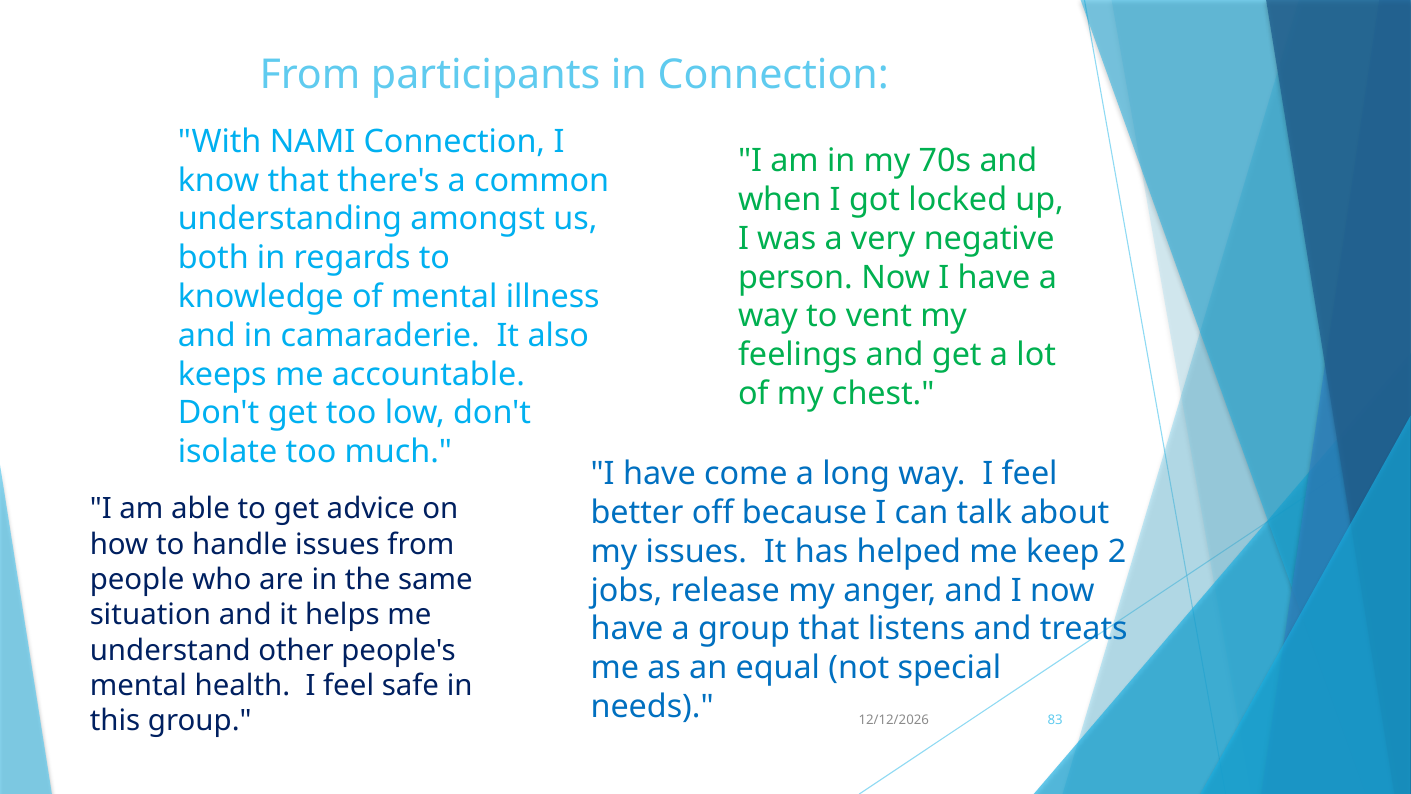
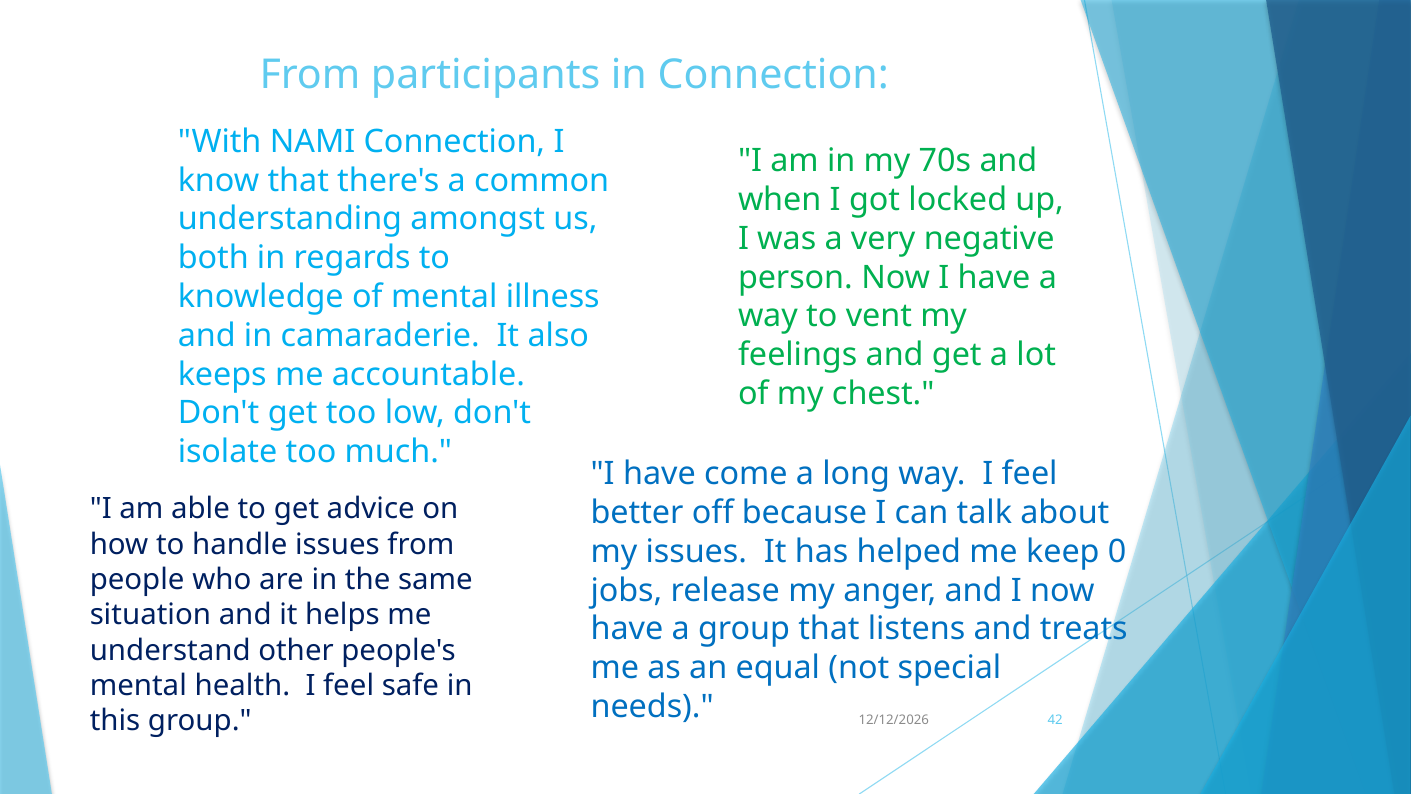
2: 2 -> 0
83: 83 -> 42
